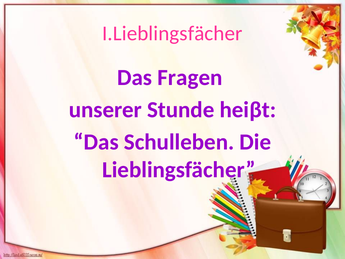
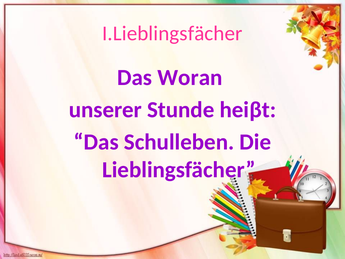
Fragen: Fragen -> Woran
